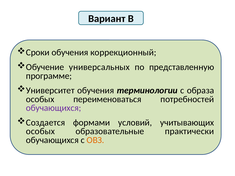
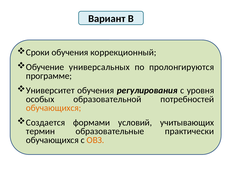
представленную: представленную -> пролонгируются
терминологии: терминологии -> регулирования
образа: образа -> уровня
переименоваться: переименоваться -> образовательной
обучающихся at (54, 108) colour: purple -> orange
особых at (40, 132): особых -> термин
